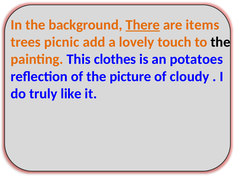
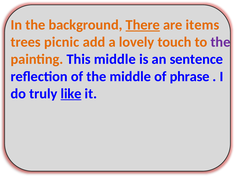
the at (220, 42) colour: black -> purple
This clothes: clothes -> middle
potatoes: potatoes -> sentence
the picture: picture -> middle
cloudy: cloudy -> phrase
like underline: none -> present
